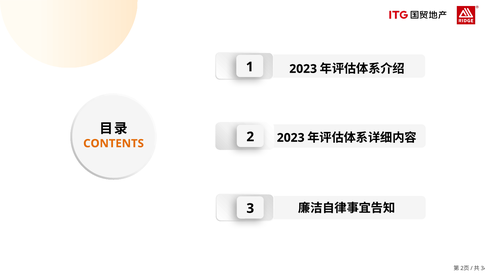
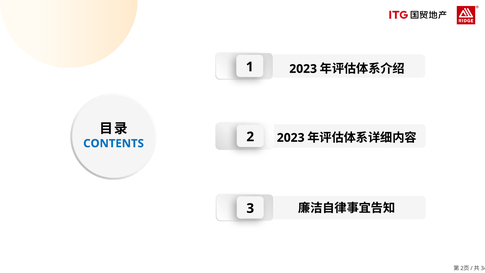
CONTENTS colour: orange -> blue
